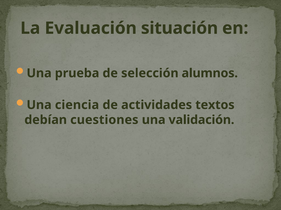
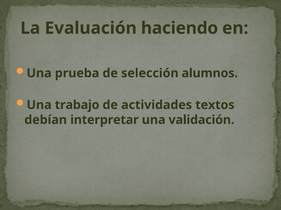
situación: situación -> haciendo
ciencia: ciencia -> trabajo
cuestiones: cuestiones -> interpretar
